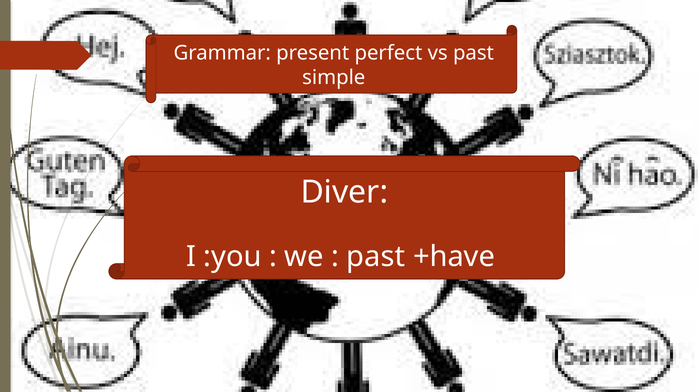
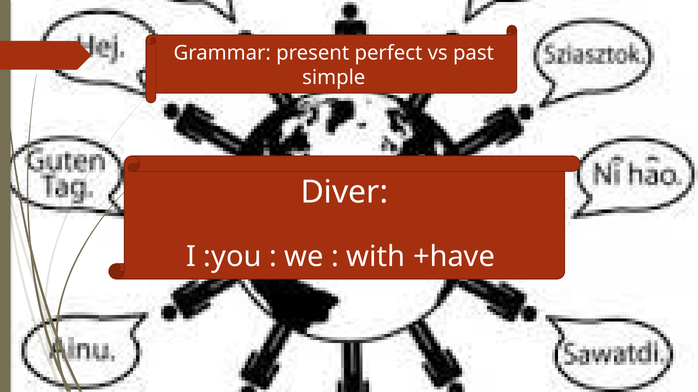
past at (376, 257): past -> with
